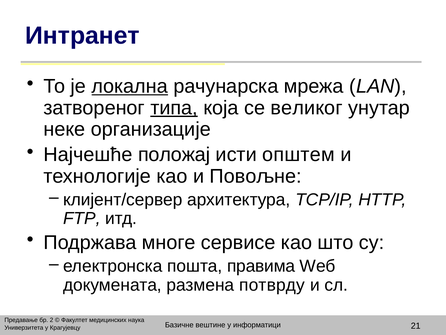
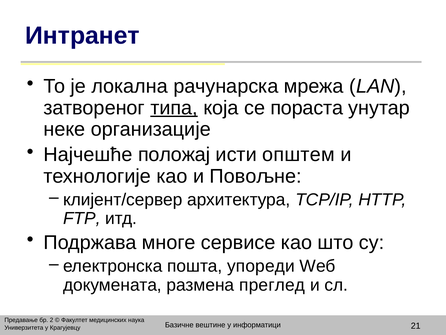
локална underline: present -> none
великог: великог -> пораста
правима: правима -> упореди
потврду: потврду -> преглед
